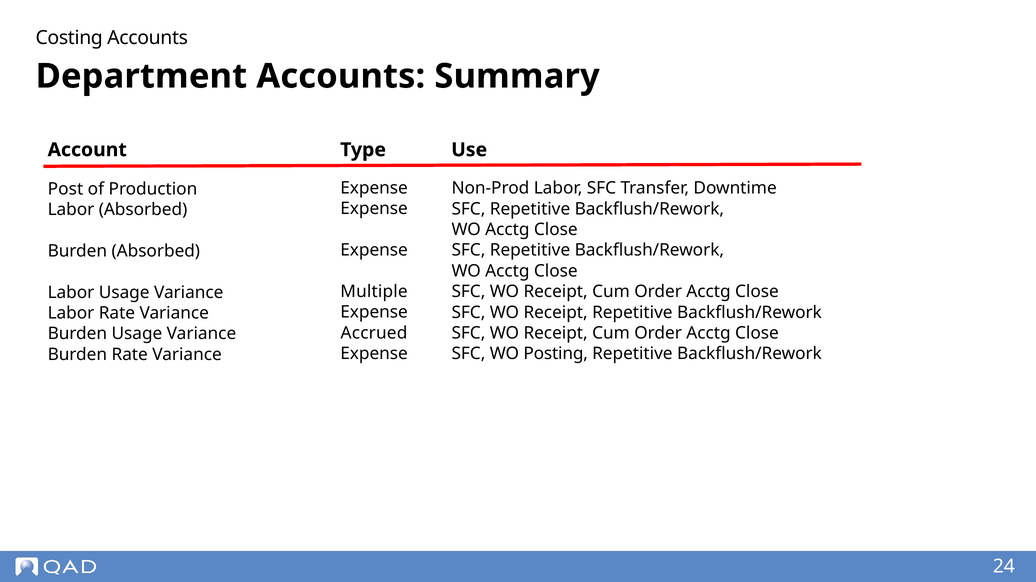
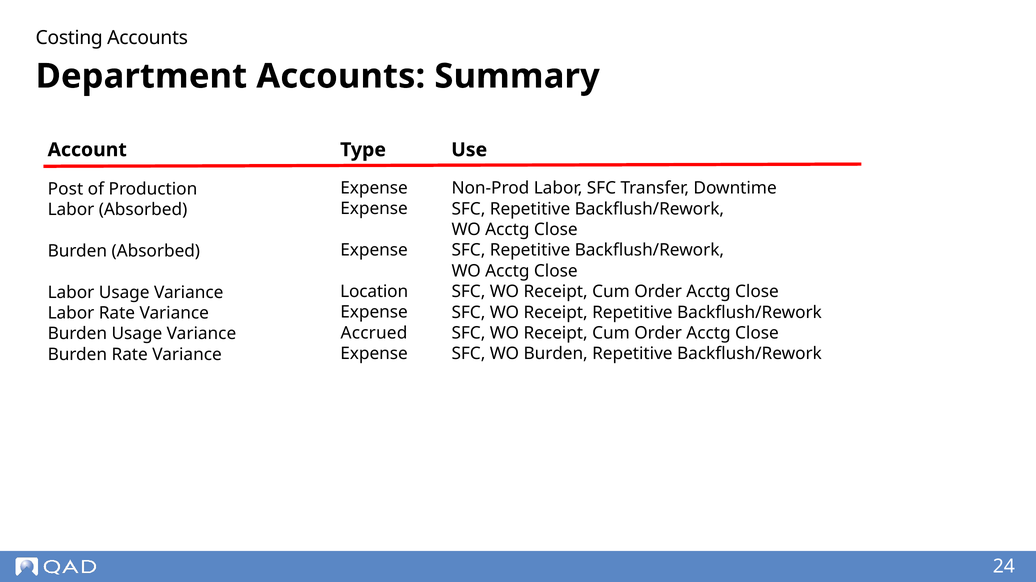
Multiple: Multiple -> Location
WO Posting: Posting -> Burden
